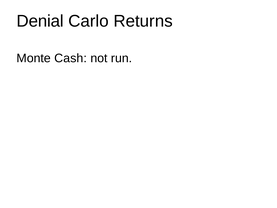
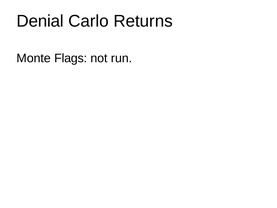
Cash: Cash -> Flags
